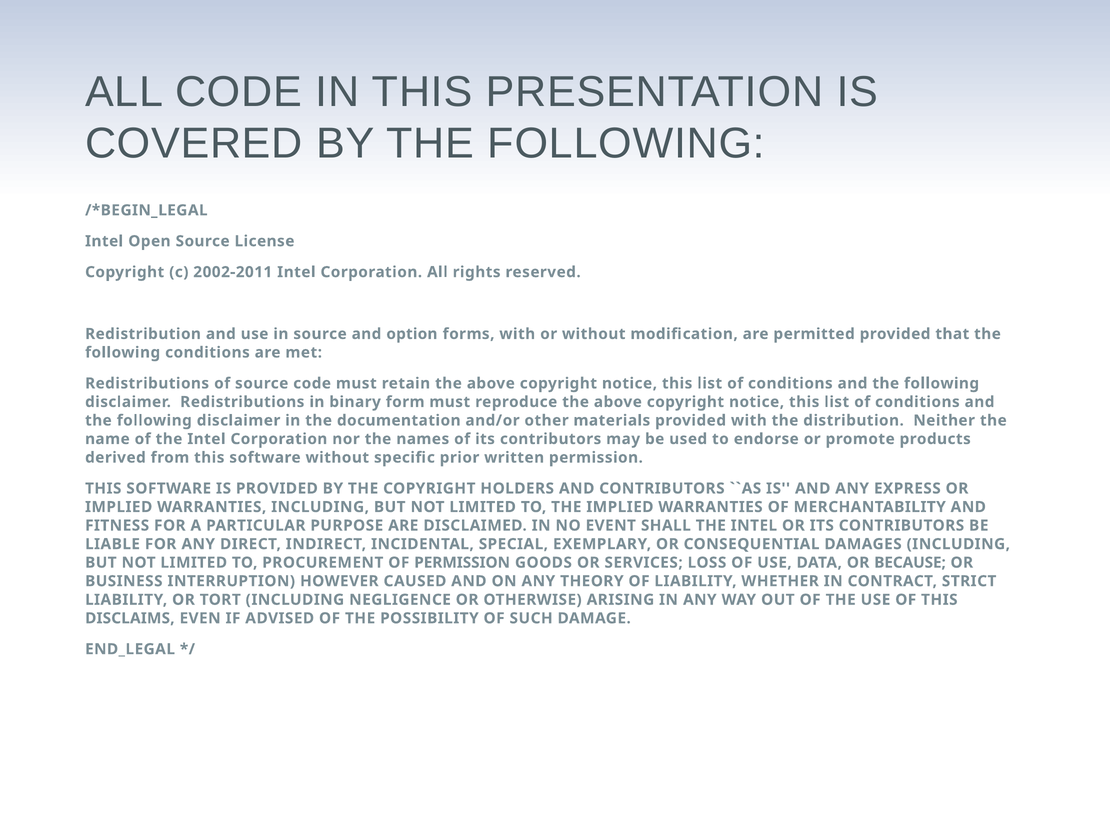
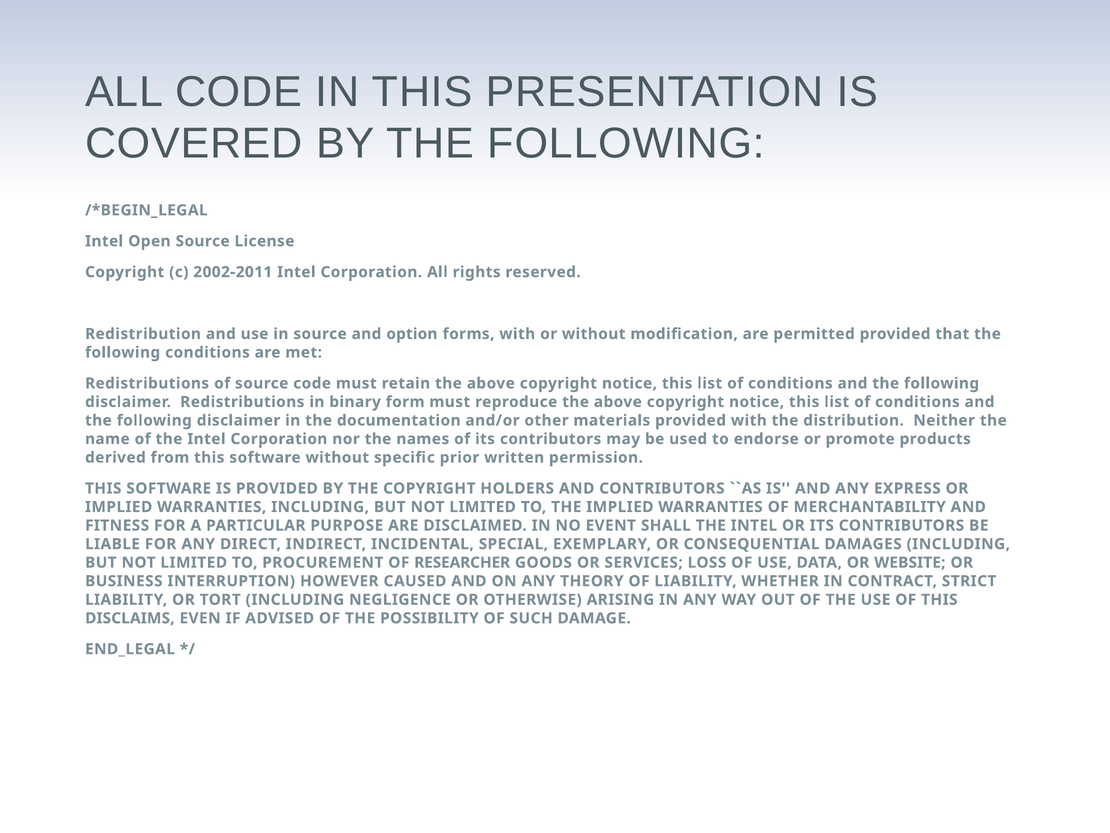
OF PERMISSION: PERMISSION -> RESEARCHER
BECAUSE: BECAUSE -> WEBSITE
